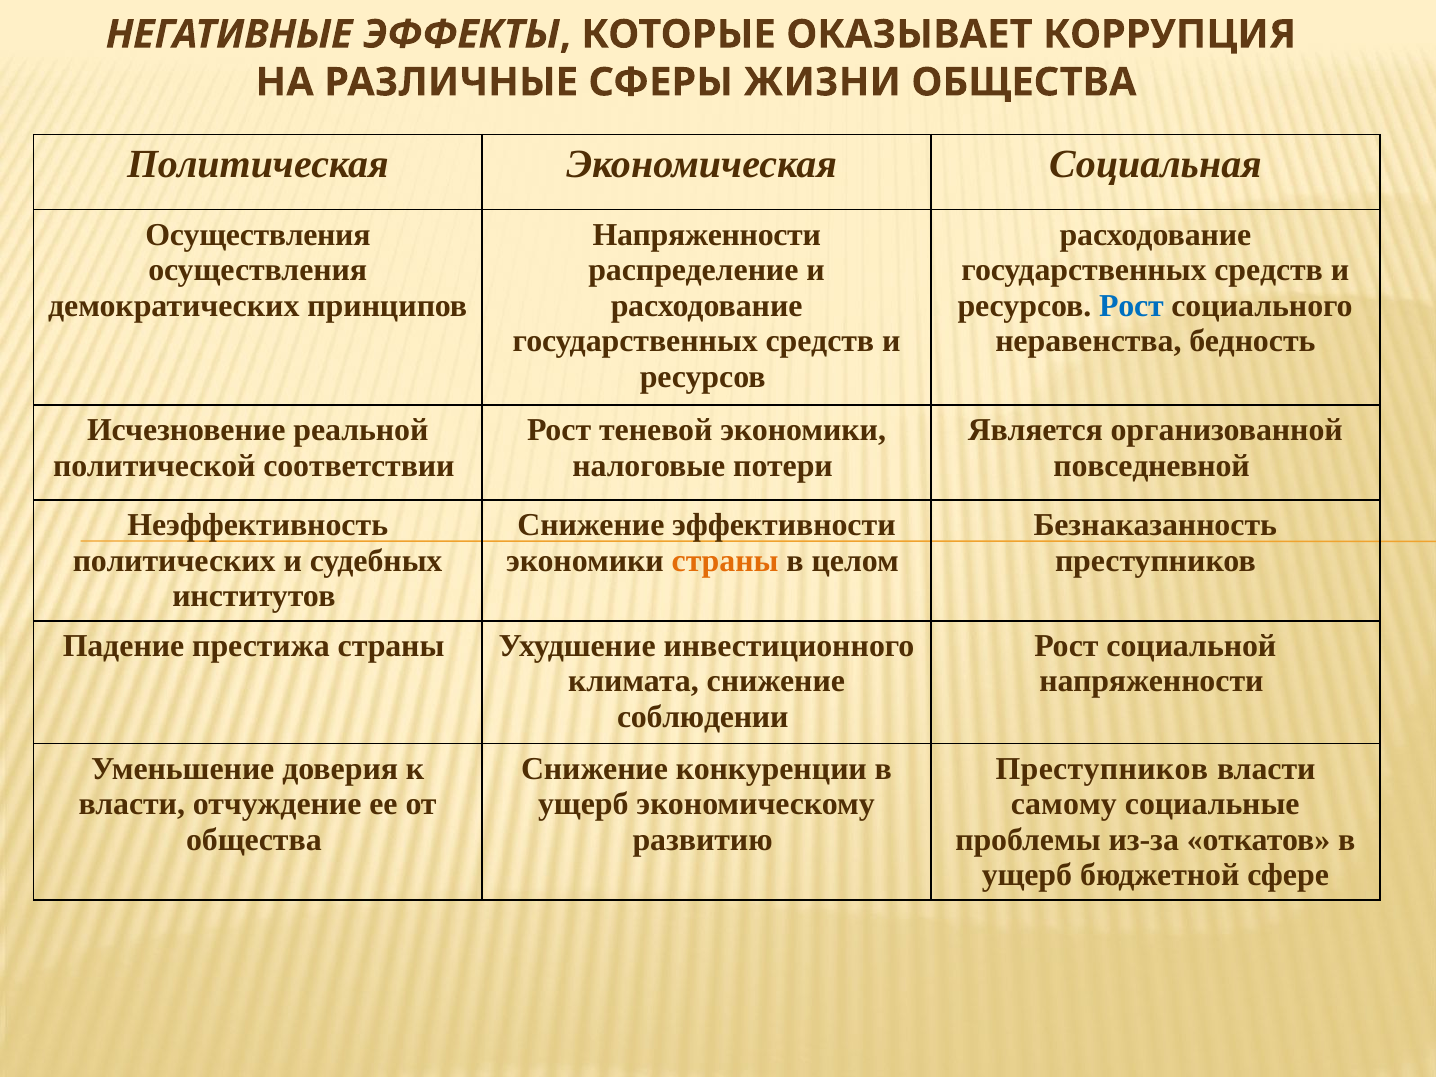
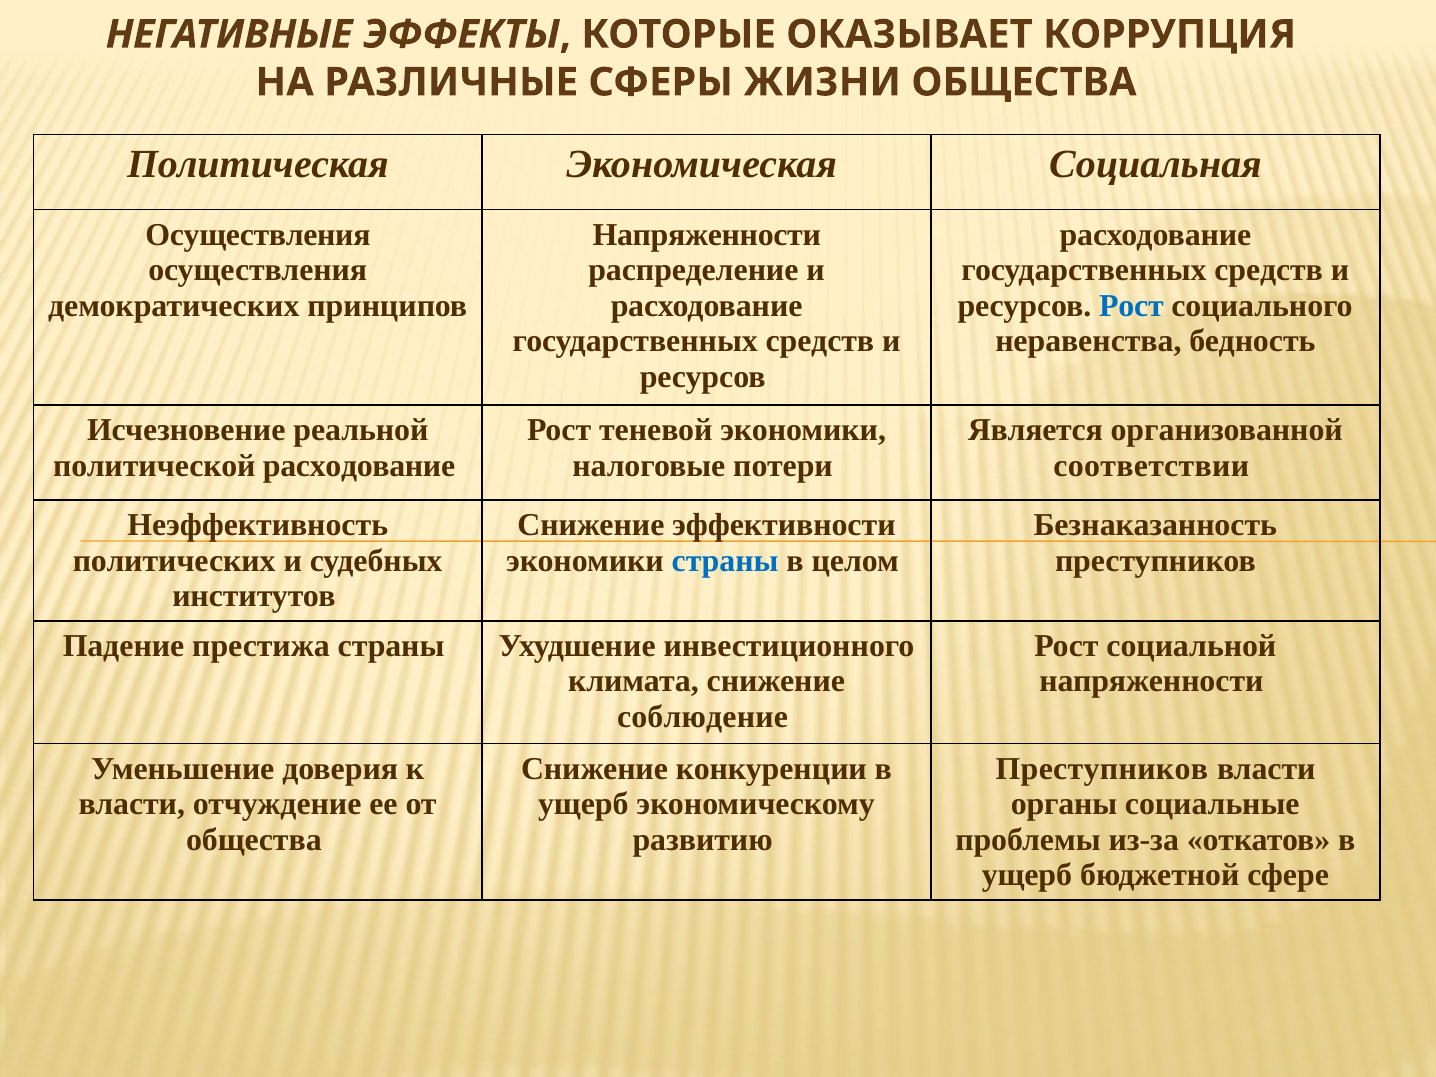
политической соответствии: соответствии -> расходование
повседневной: повседневной -> соответствии
страны at (725, 561) colour: orange -> blue
соблюдении: соблюдении -> соблюдение
самому: самому -> органы
